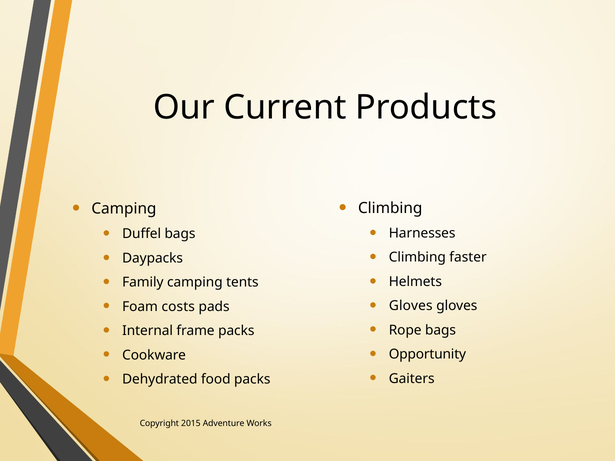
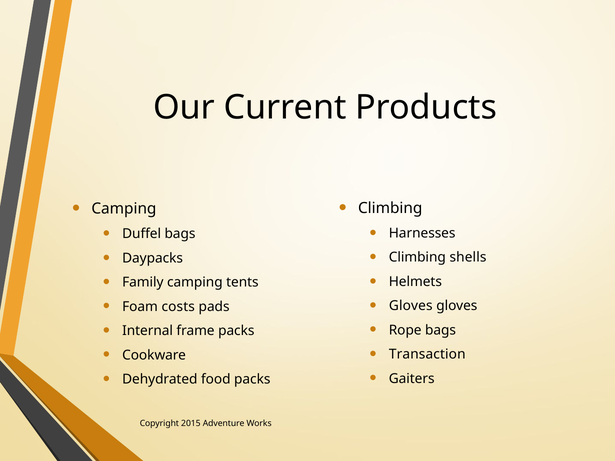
faster: faster -> shells
Opportunity: Opportunity -> Transaction
